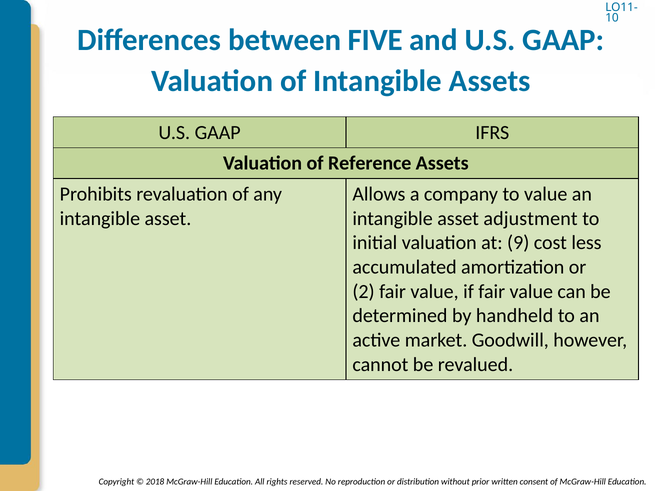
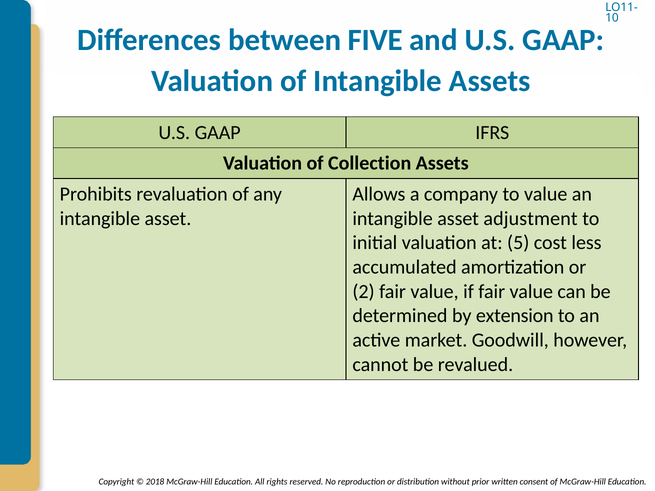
Reference: Reference -> Collection
9: 9 -> 5
handheld: handheld -> extension
